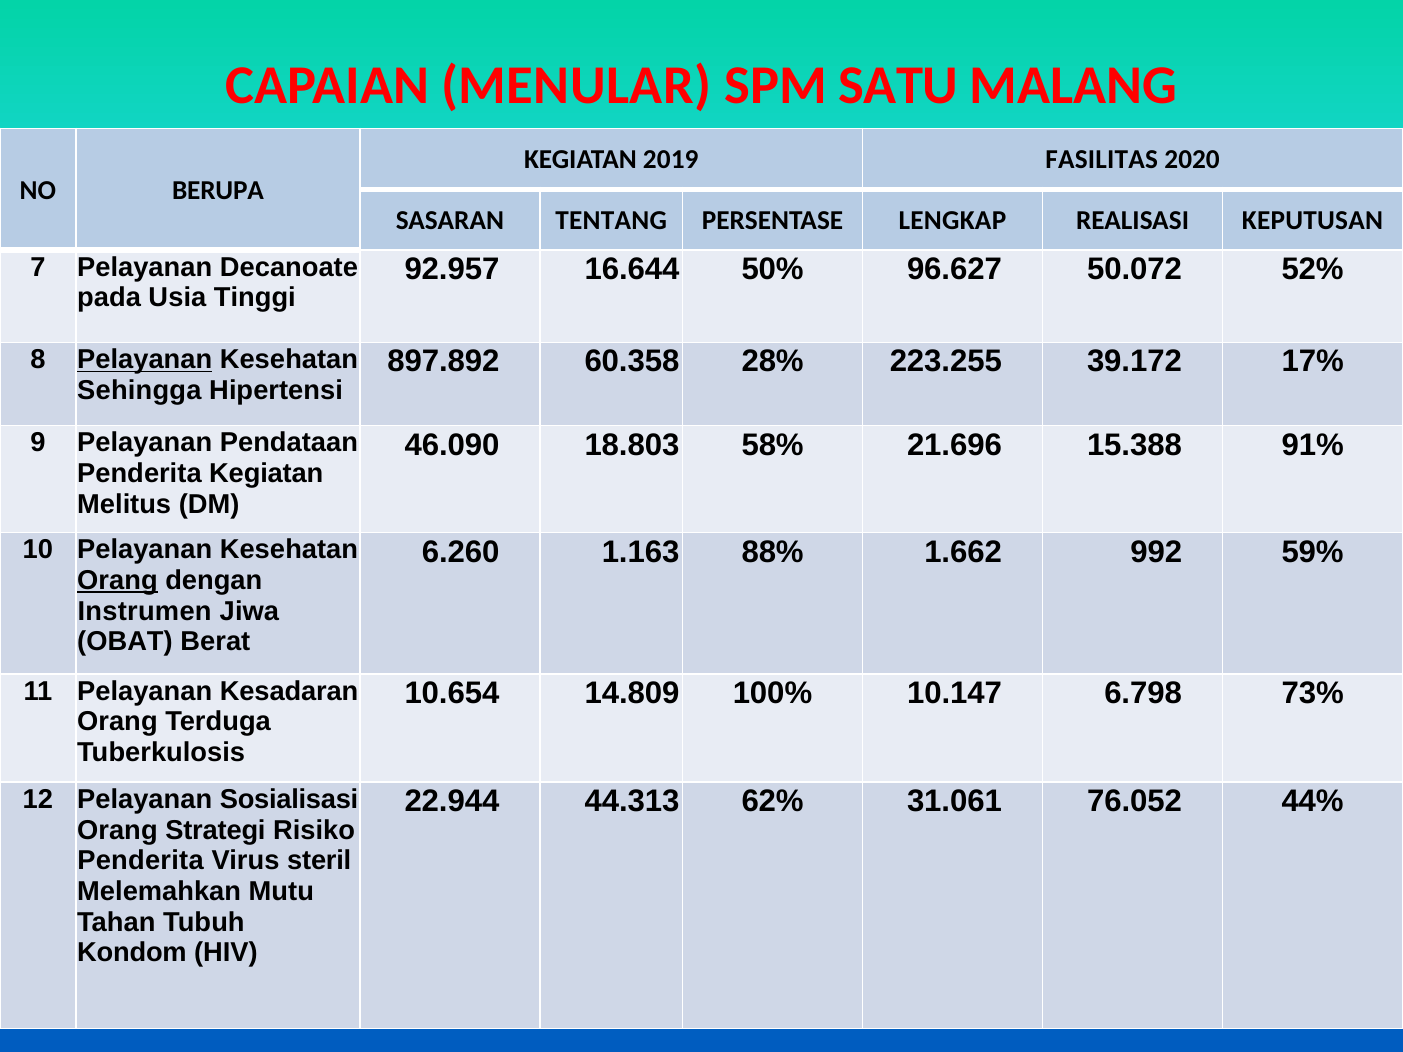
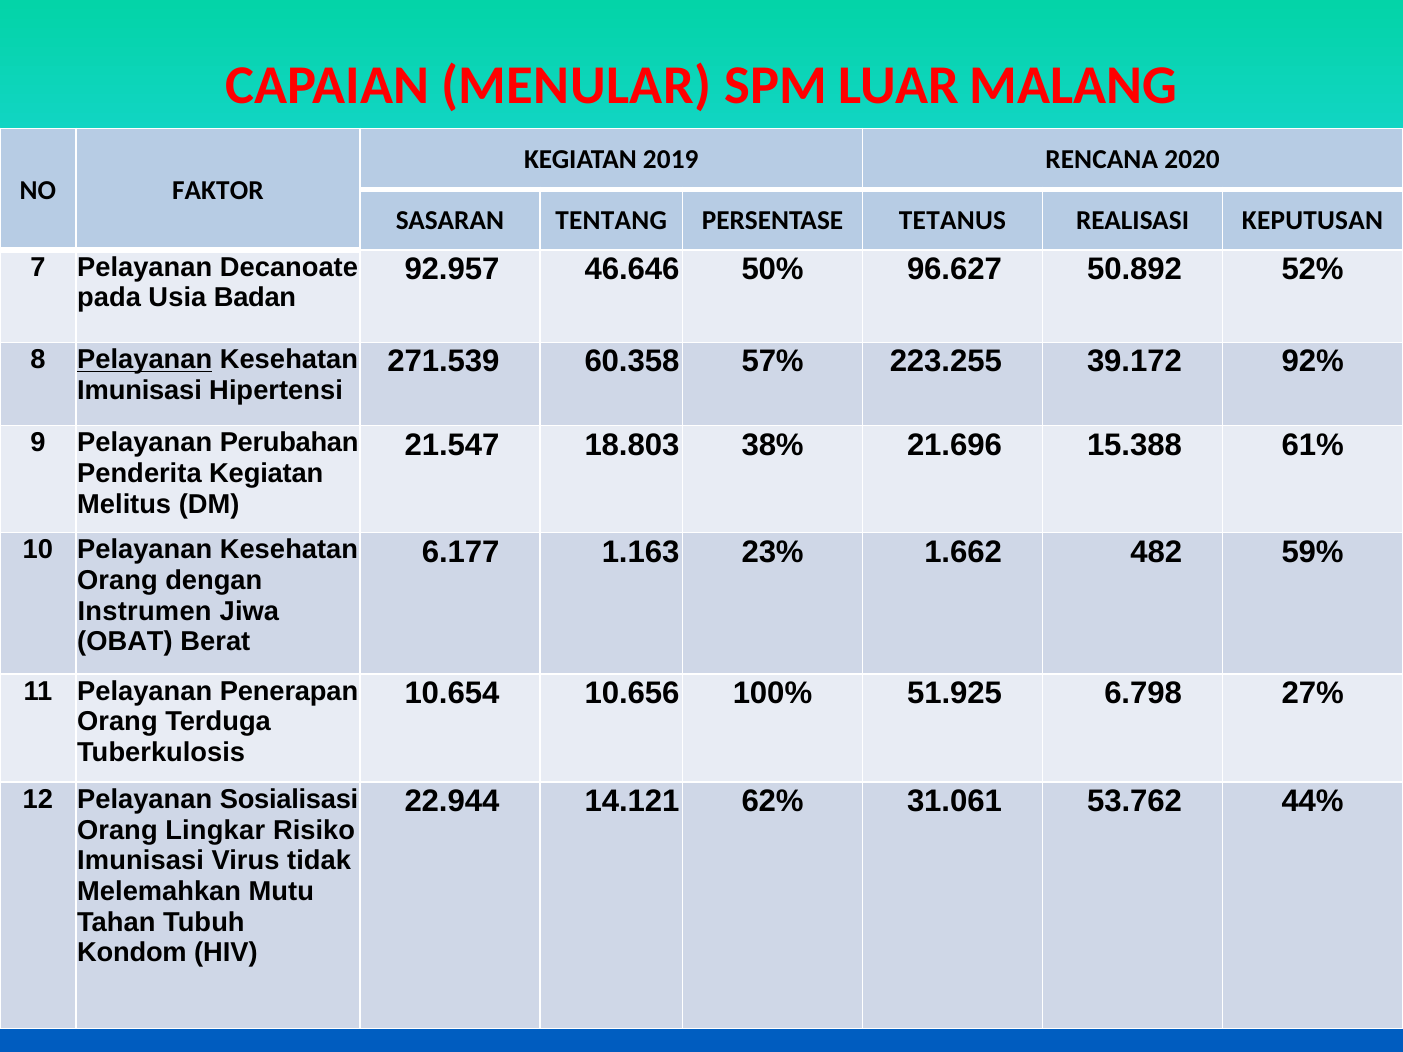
SATU: SATU -> LUAR
FASILITAS: FASILITAS -> RENCANA
BERUPA: BERUPA -> FAKTOR
LENGKAP: LENGKAP -> TETANUS
16.644: 16.644 -> 46.646
50.072: 50.072 -> 50.892
Tinggi: Tinggi -> Badan
897.892: 897.892 -> 271.539
28%: 28% -> 57%
17%: 17% -> 92%
Sehingga at (139, 390): Sehingga -> Imunisasi
Pendataan: Pendataan -> Perubahan
46.090: 46.090 -> 21.547
58%: 58% -> 38%
91%: 91% -> 61%
6.260: 6.260 -> 6.177
88%: 88% -> 23%
992: 992 -> 482
Orang at (117, 581) underline: present -> none
Kesadaran: Kesadaran -> Penerapan
14.809: 14.809 -> 10.656
10.147: 10.147 -> 51.925
73%: 73% -> 27%
44.313: 44.313 -> 14.121
76.052: 76.052 -> 53.762
Strategi: Strategi -> Lingkar
Penderita at (141, 861): Penderita -> Imunisasi
steril: steril -> tidak
